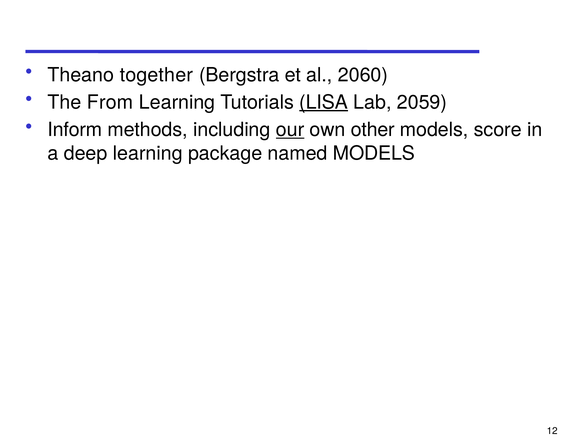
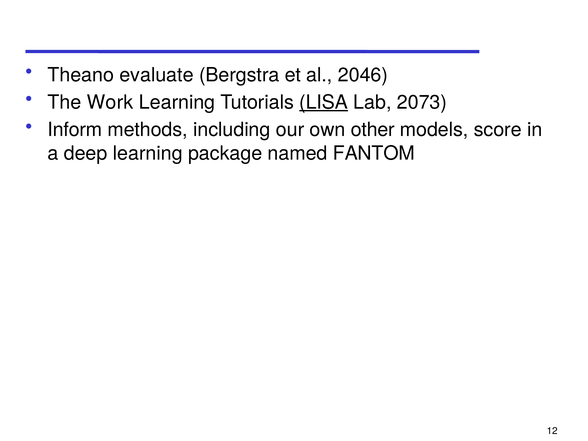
together: together -> evaluate
2060: 2060 -> 2046
From: From -> Work
2059: 2059 -> 2073
our underline: present -> none
named MODELS: MODELS -> FANTOM
